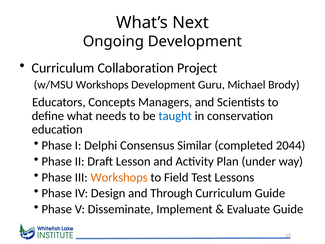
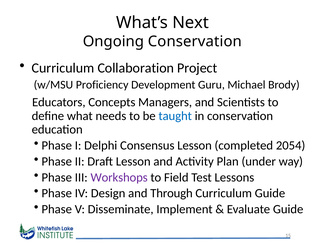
Ongoing Development: Development -> Conservation
w/MSU Workshops: Workshops -> Proficiency
Consensus Similar: Similar -> Lesson
2044: 2044 -> 2054
Workshops at (119, 177) colour: orange -> purple
